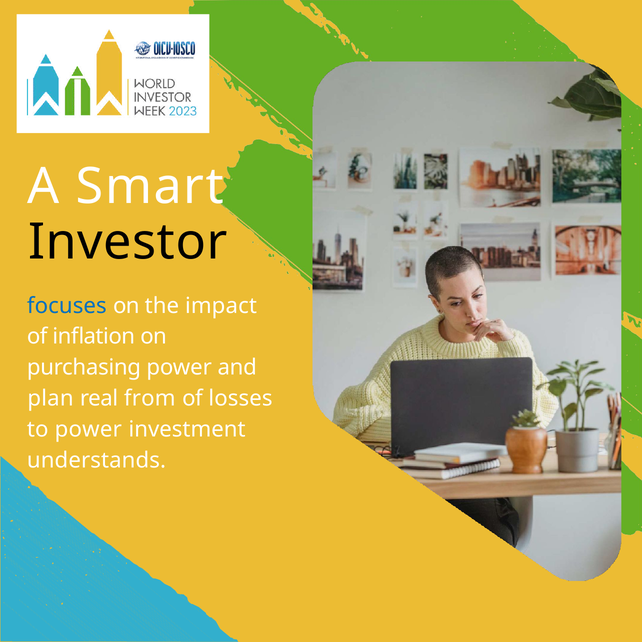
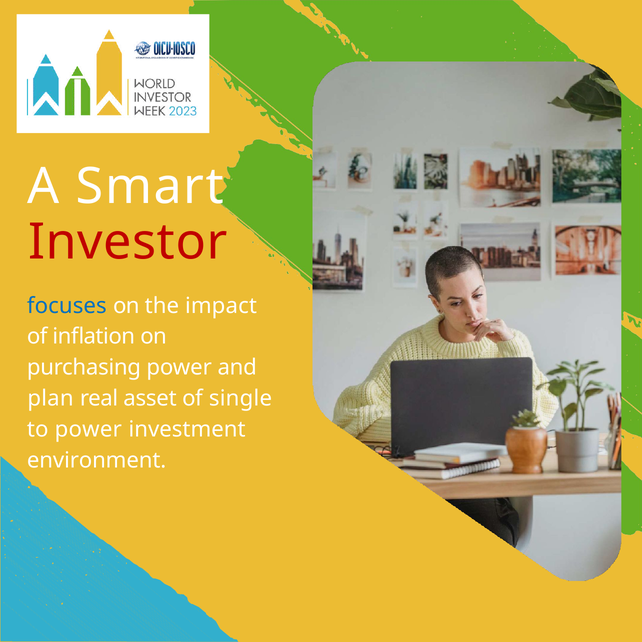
Investor colour: black -> red
from: from -> asset
losses: losses -> single
understands: understands -> environment
